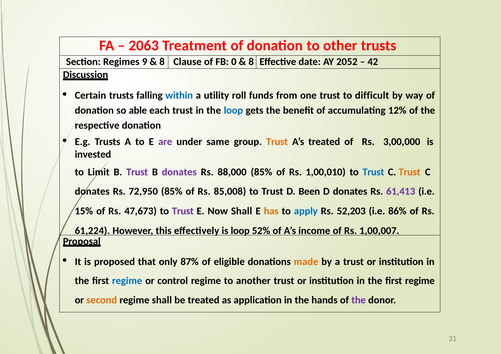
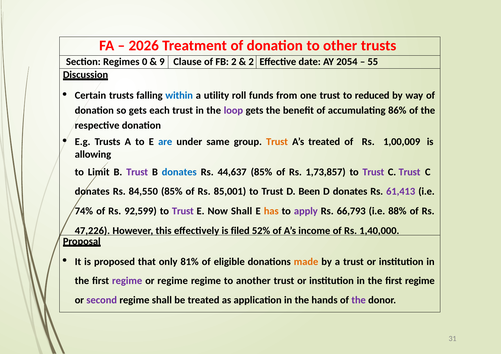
2063: 2063 -> 2026
9: 9 -> 0
8 at (162, 62): 8 -> 9
FB 0: 0 -> 2
8 at (251, 62): 8 -> 2
2052: 2052 -> 2054
42: 42 -> 55
difficult: difficult -> reduced
so able: able -> gets
loop at (233, 110) colour: blue -> purple
12%: 12% -> 86%
are colour: purple -> blue
3,00,000: 3,00,000 -> 1,00,009
invested: invested -> allowing
donates at (179, 172) colour: purple -> blue
88,000: 88,000 -> 44,637
1,00,010: 1,00,010 -> 1,73,857
Trust at (373, 172) colour: blue -> purple
Trust at (409, 172) colour: orange -> purple
72,950: 72,950 -> 84,550
85,008: 85,008 -> 85,001
15%: 15% -> 74%
47,673: 47,673 -> 92,599
apply colour: blue -> purple
52,203: 52,203 -> 66,793
86%: 86% -> 88%
61,224: 61,224 -> 47,226
is loop: loop -> filed
1,00,007: 1,00,007 -> 1,40,000
87%: 87% -> 81%
regime at (127, 281) colour: blue -> purple
or control: control -> regime
second colour: orange -> purple
